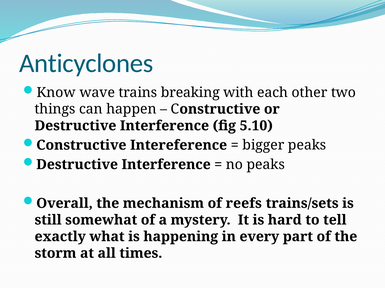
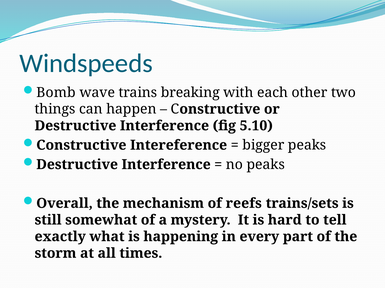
Anticyclones: Anticyclones -> Windspeeds
Know: Know -> Bomb
